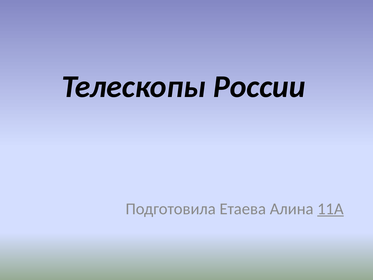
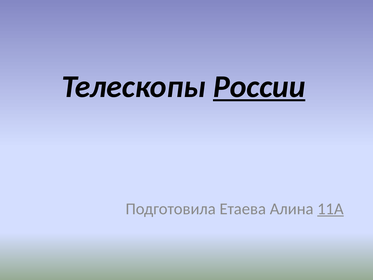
России underline: none -> present
